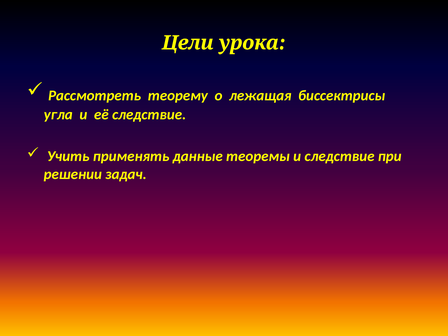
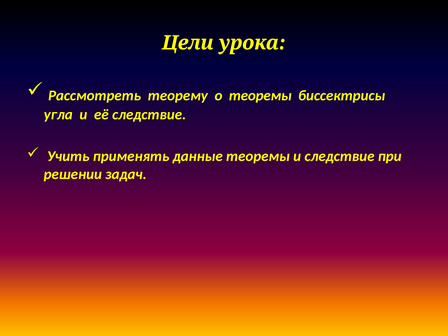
о лежащая: лежащая -> теоремы
